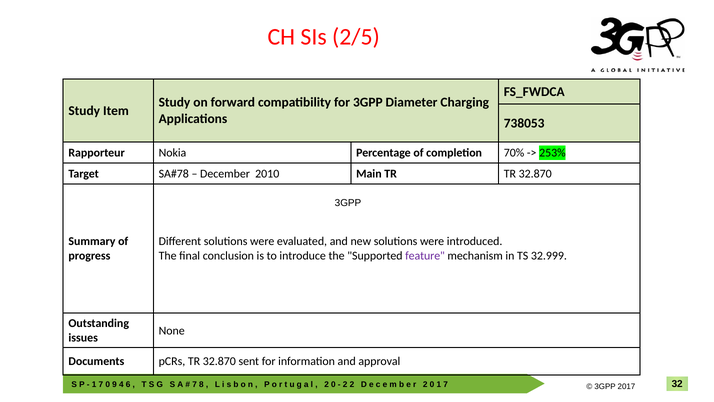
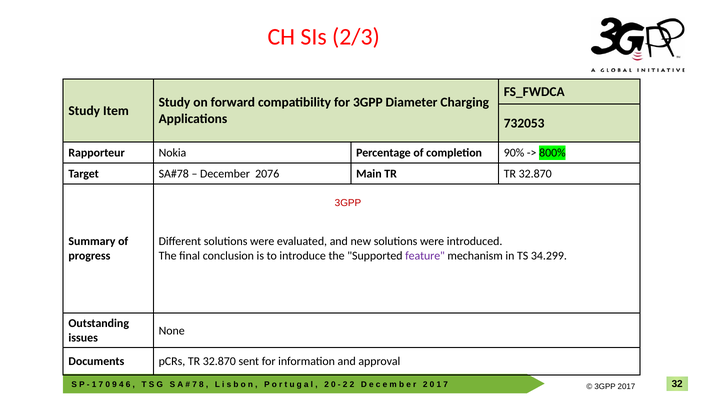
2/5: 2/5 -> 2/3
738053: 738053 -> 732053
70%: 70% -> 90%
253%: 253% -> 800%
2010: 2010 -> 2076
3GPP at (348, 203) colour: black -> red
32.999: 32.999 -> 34.299
